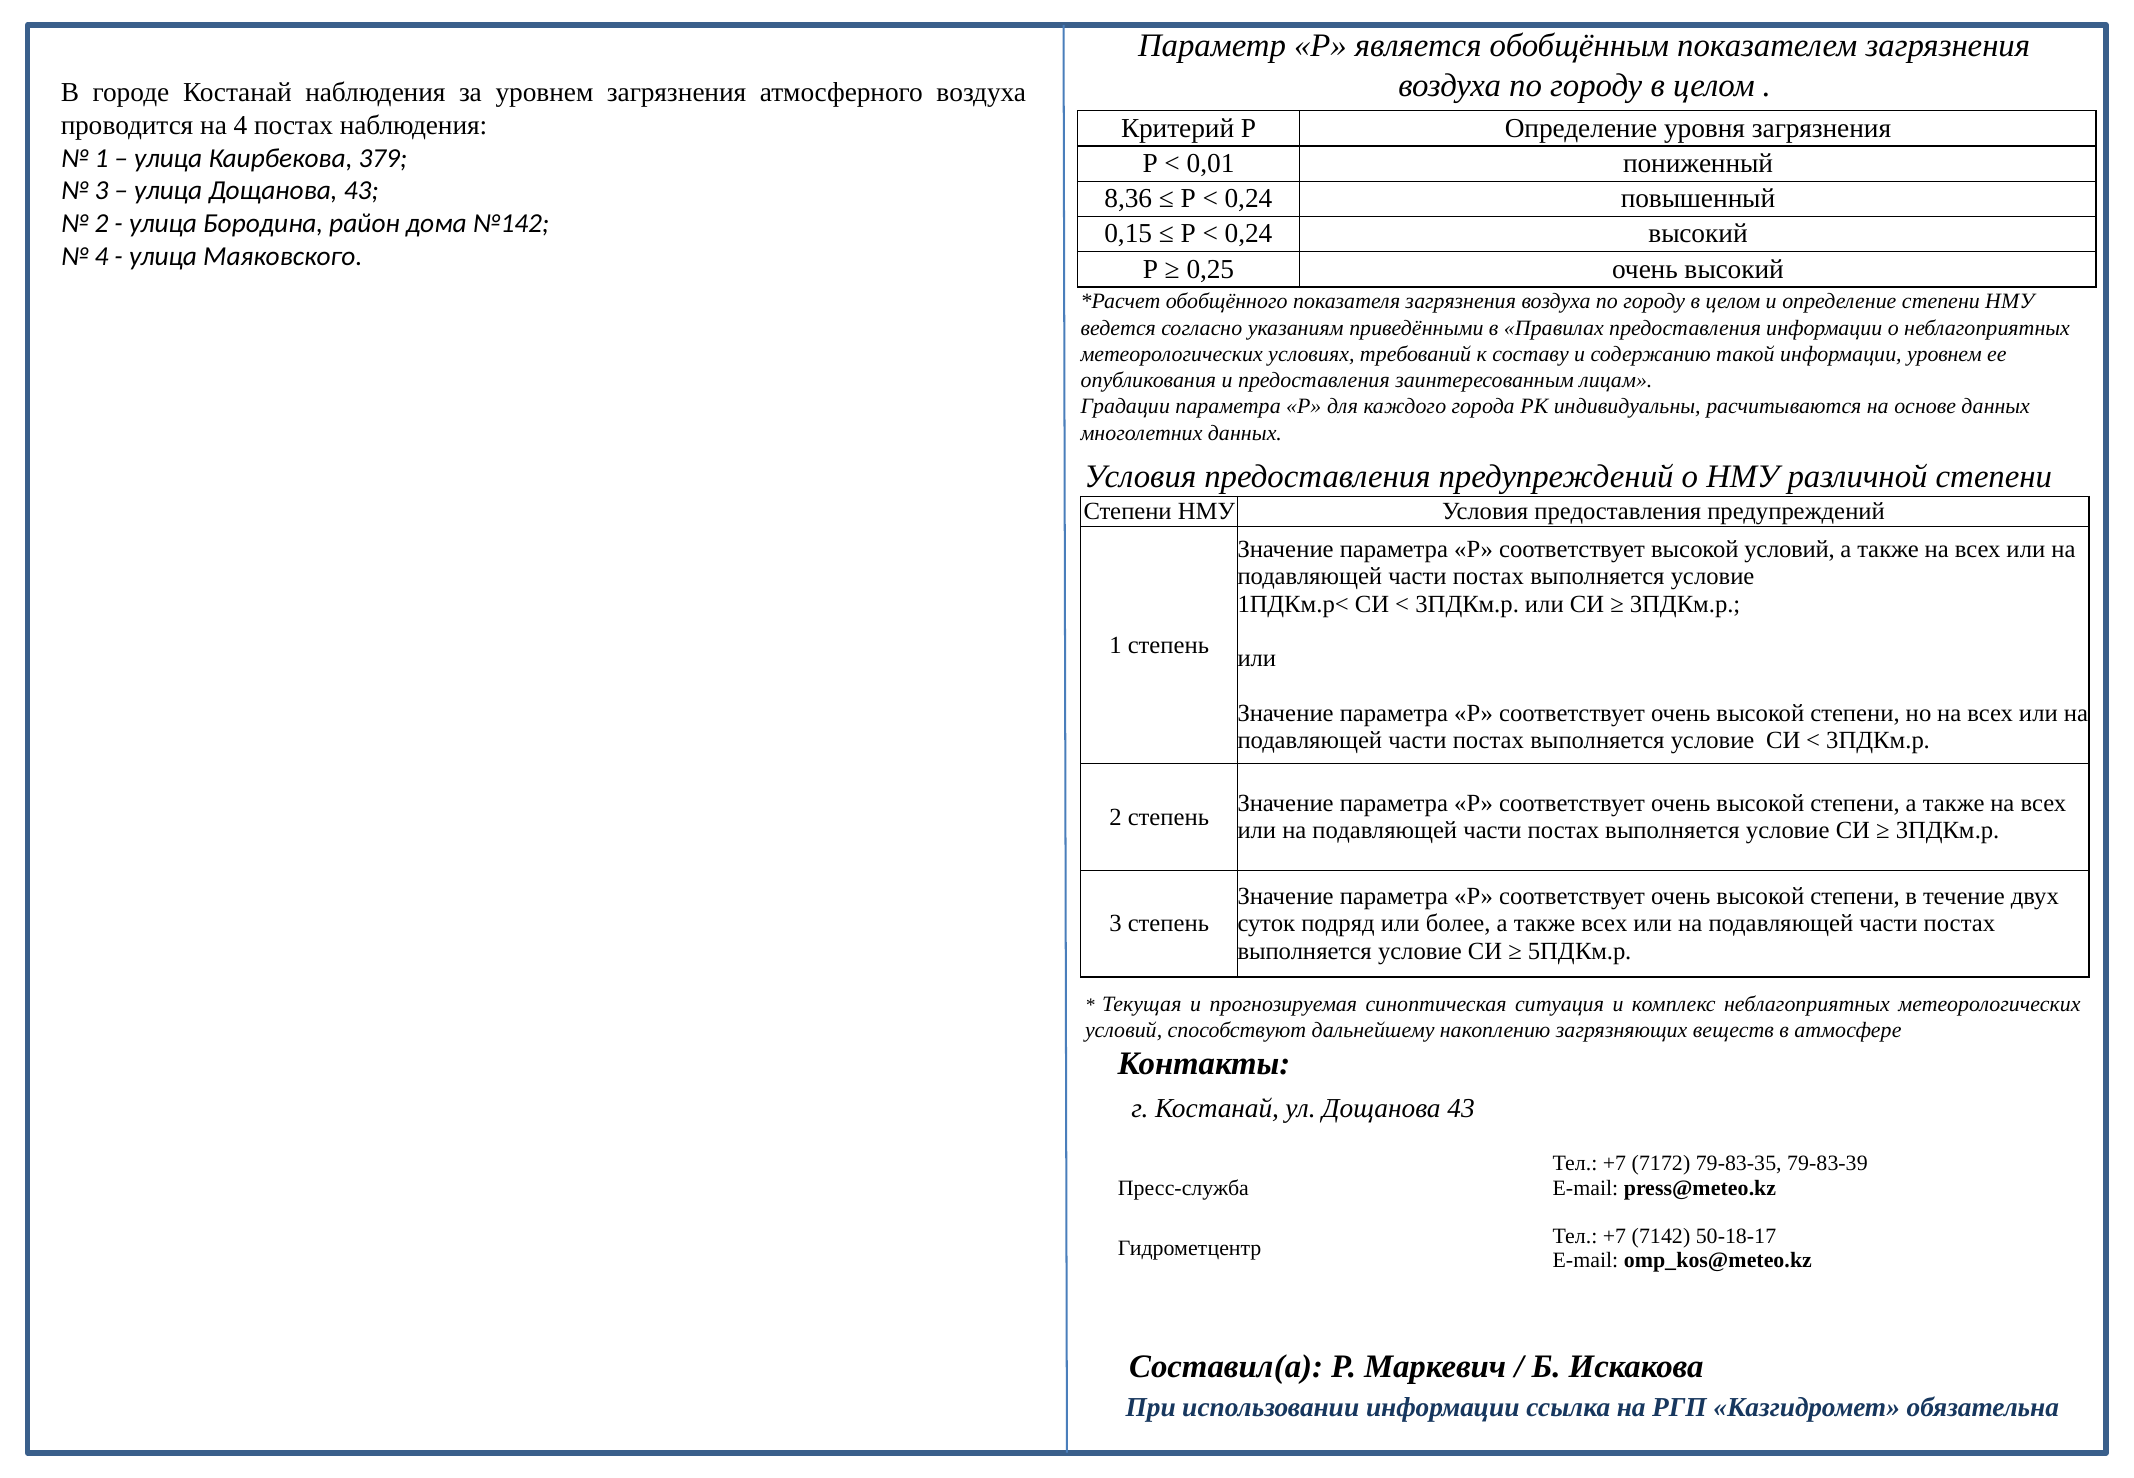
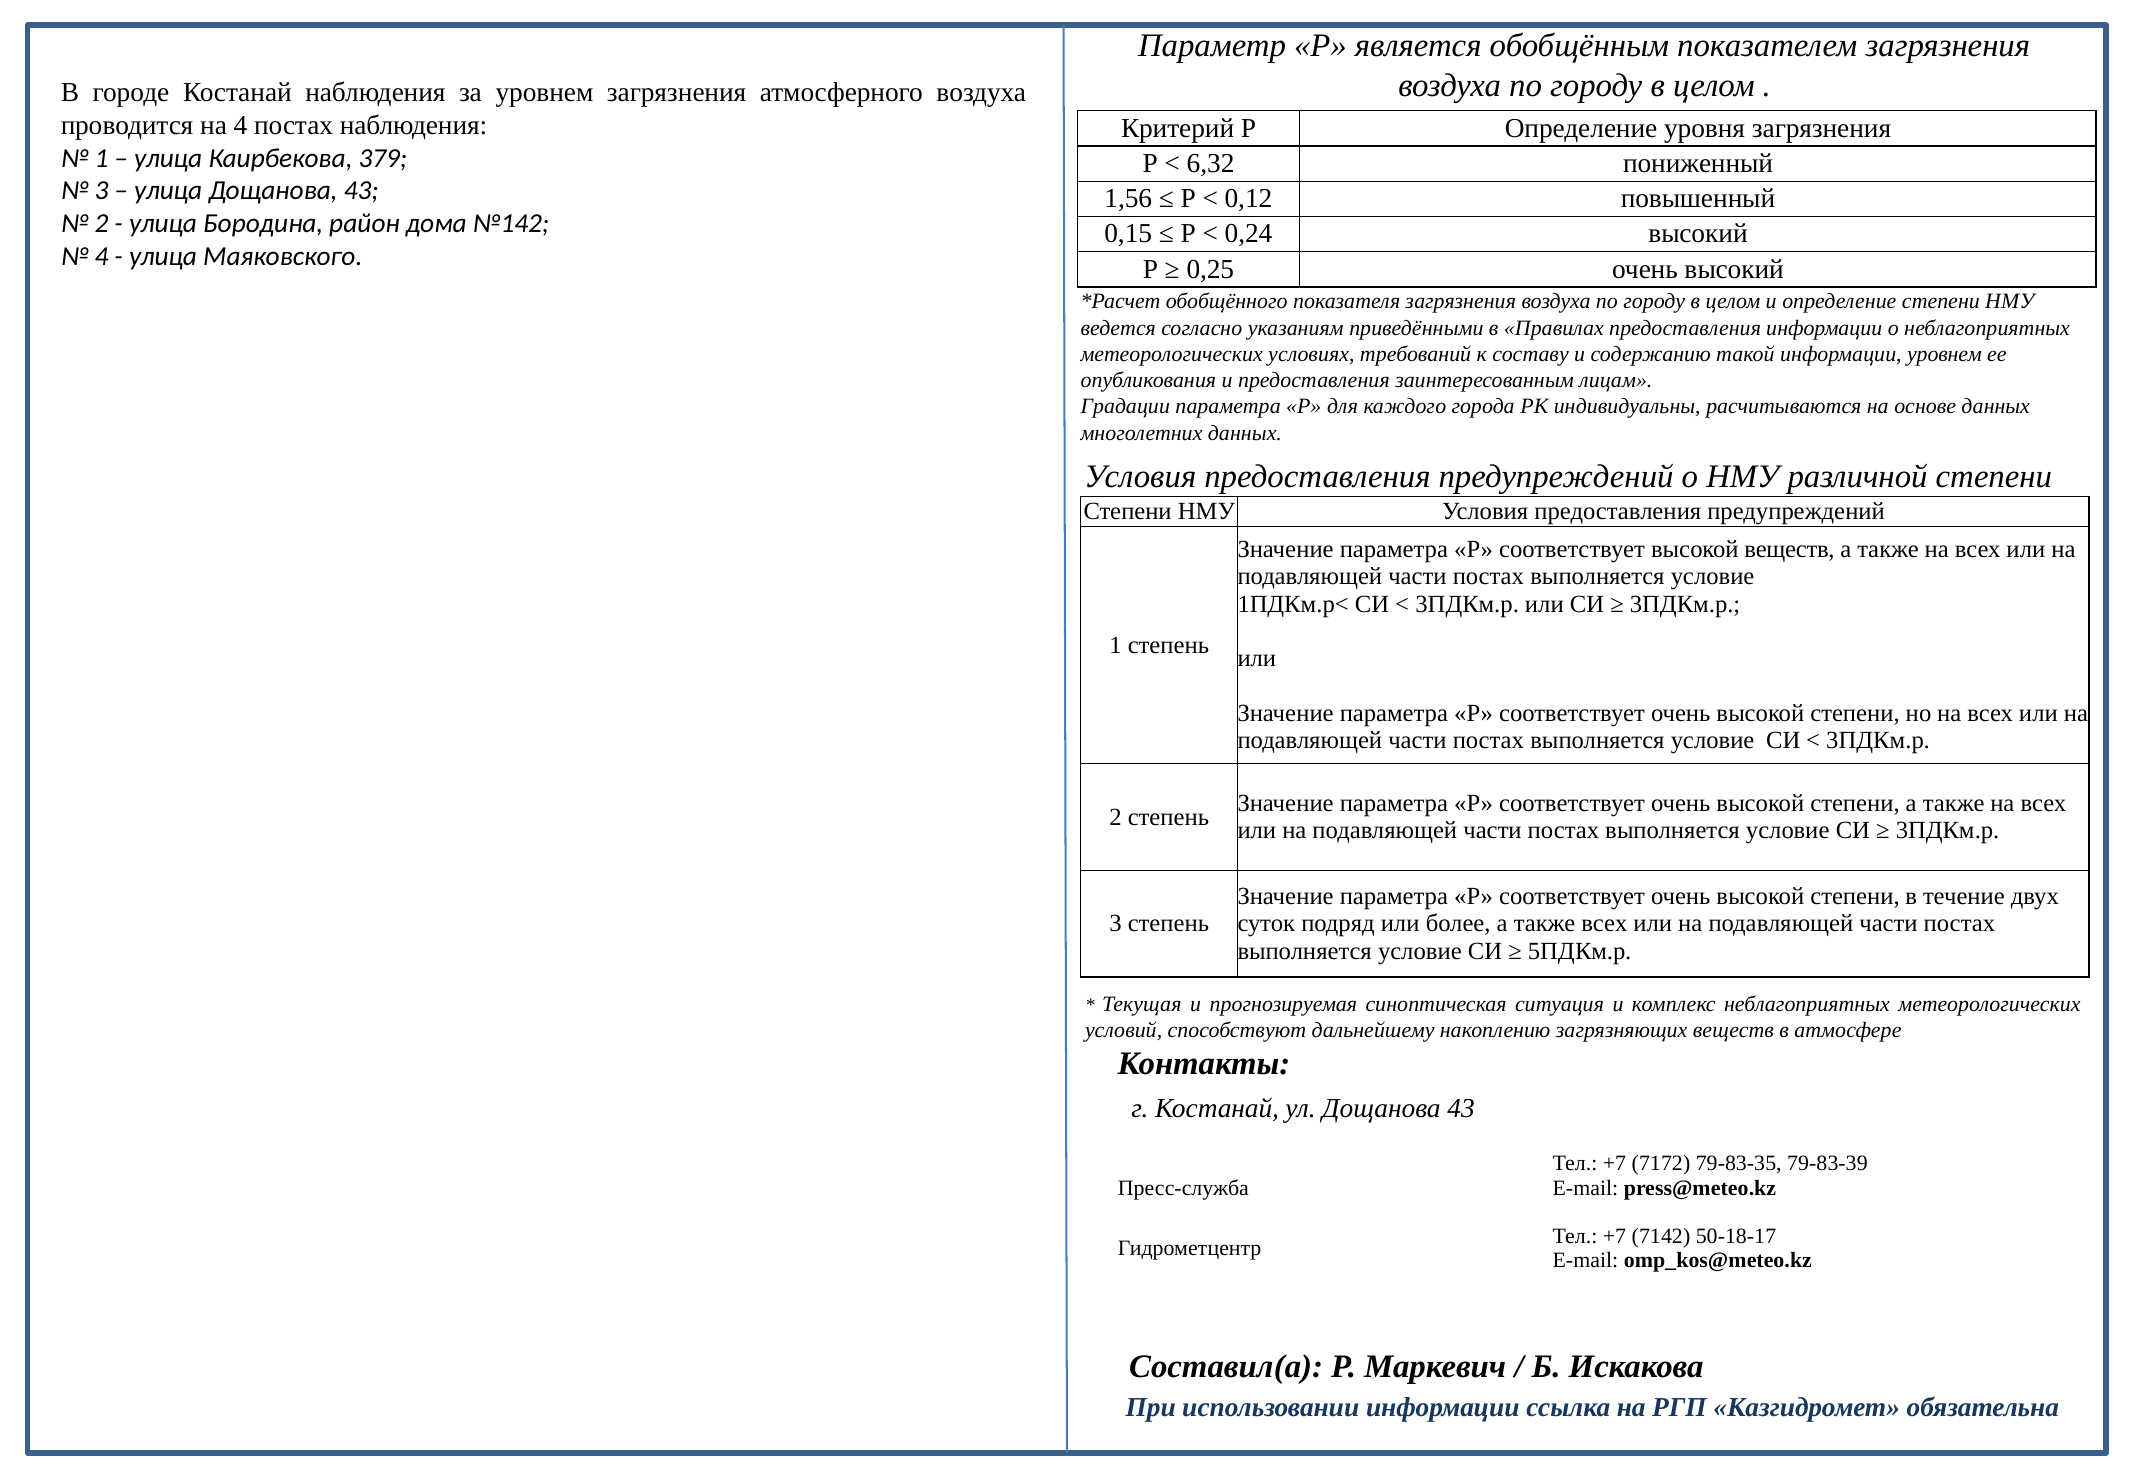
0,01: 0,01 -> 6,32
8,36: 8,36 -> 1,56
0,24 at (1248, 199): 0,24 -> 0,12
высокой условий: условий -> веществ
